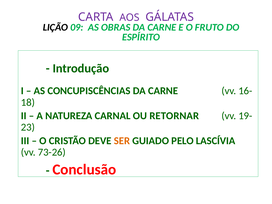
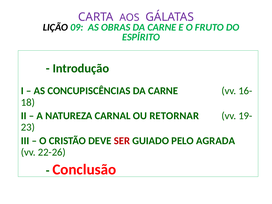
SER colour: orange -> red
LASCÍVIA: LASCÍVIA -> AGRADA
73-26: 73-26 -> 22-26
